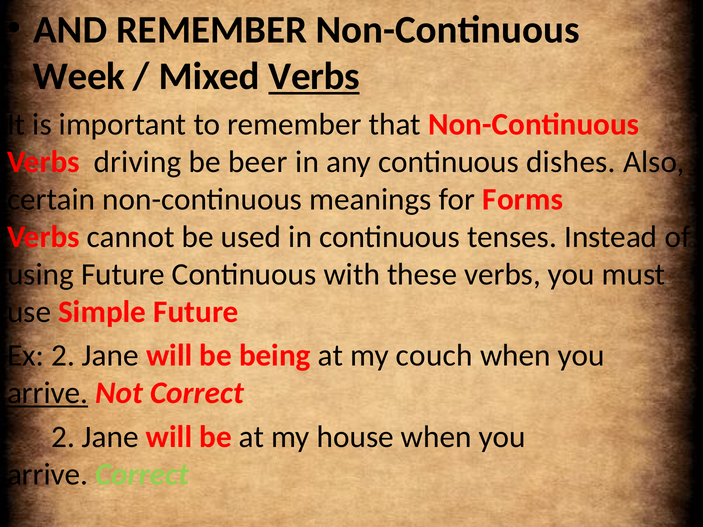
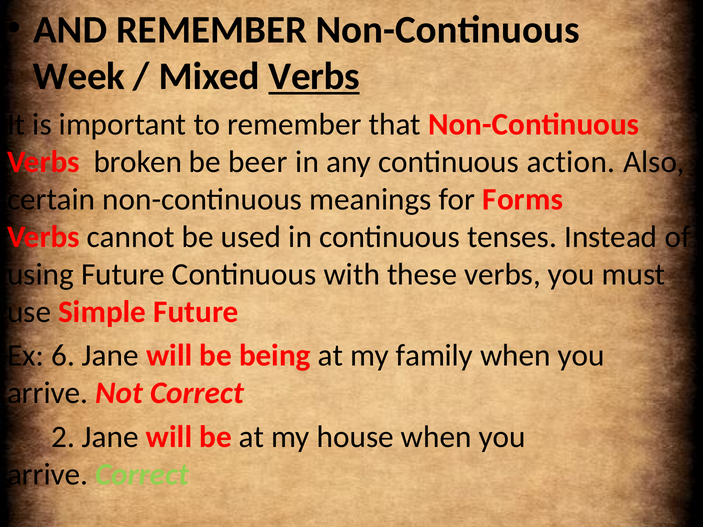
driving: driving -> broken
dishes: dishes -> action
Ex 2: 2 -> 6
couch: couch -> family
arrive at (48, 393) underline: present -> none
